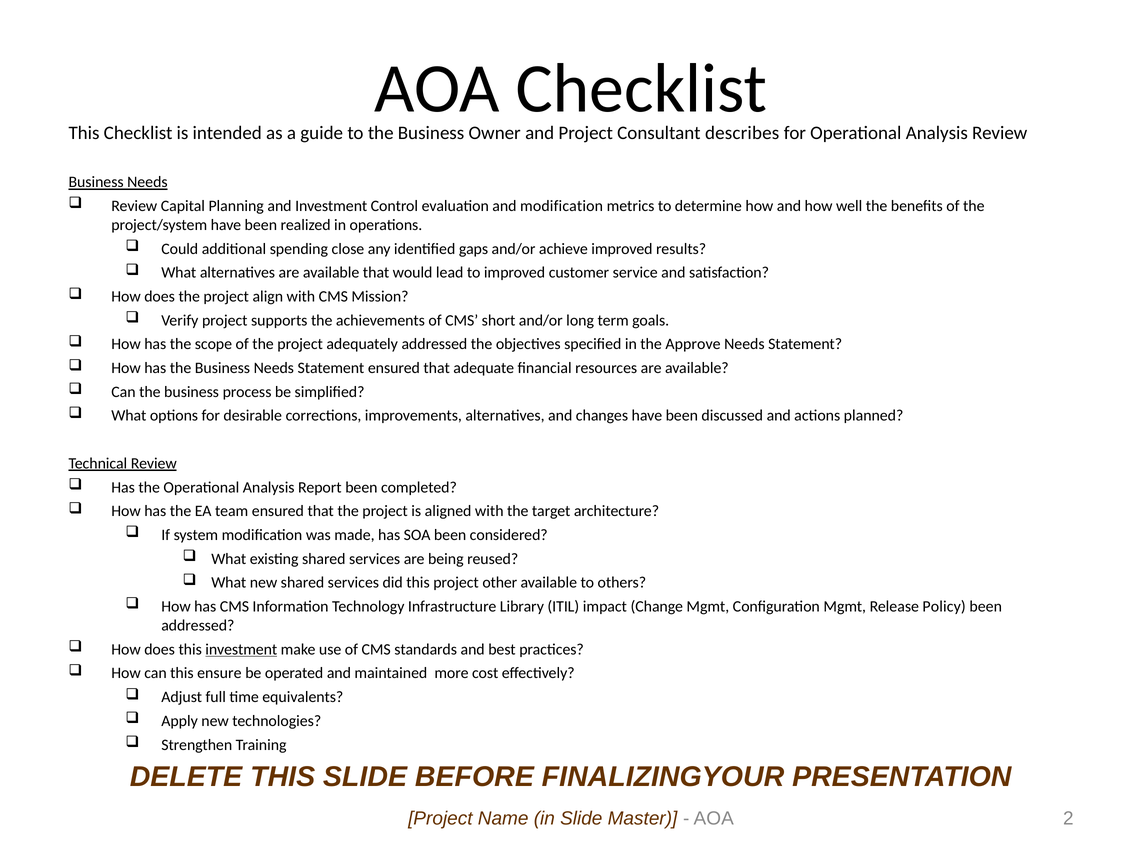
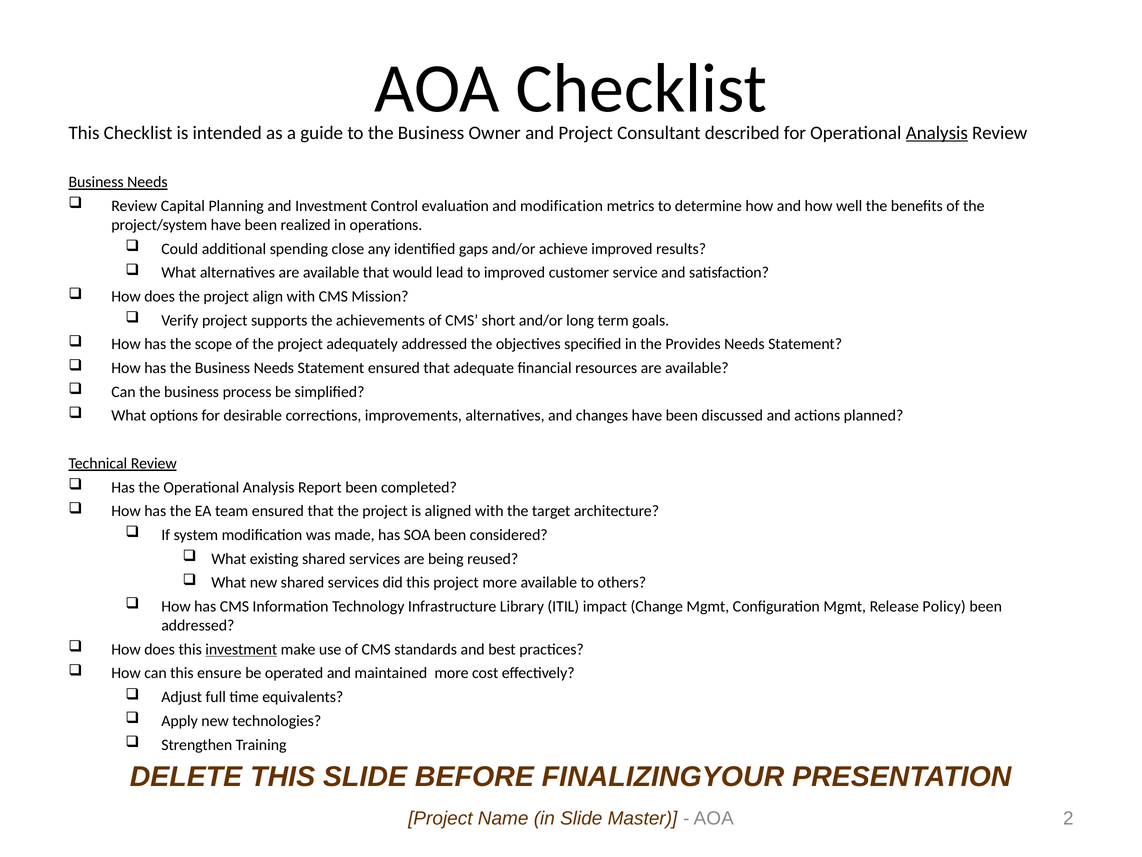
describes: describes -> described
Analysis at (937, 133) underline: none -> present
Approve: Approve -> Provides
project other: other -> more
